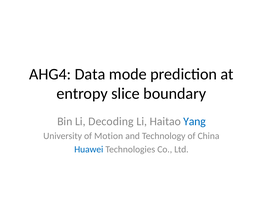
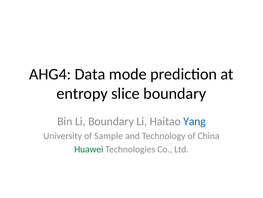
Li Decoding: Decoding -> Boundary
Motion: Motion -> Sample
Huawei colour: blue -> green
